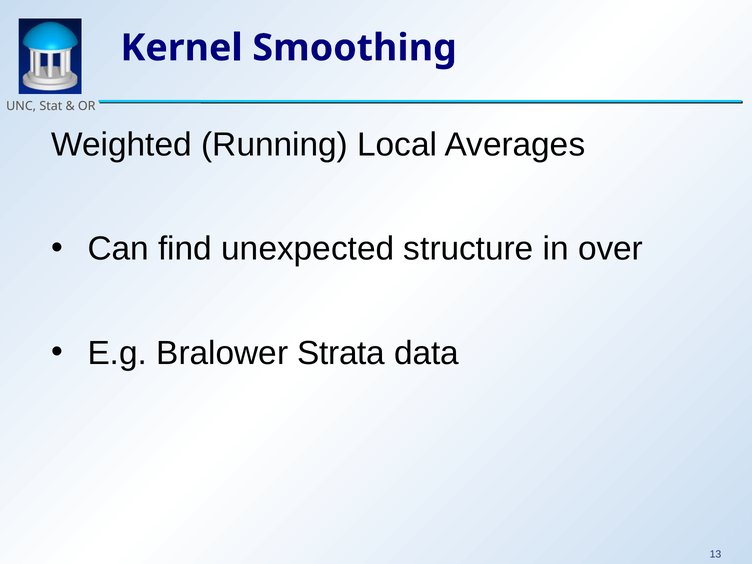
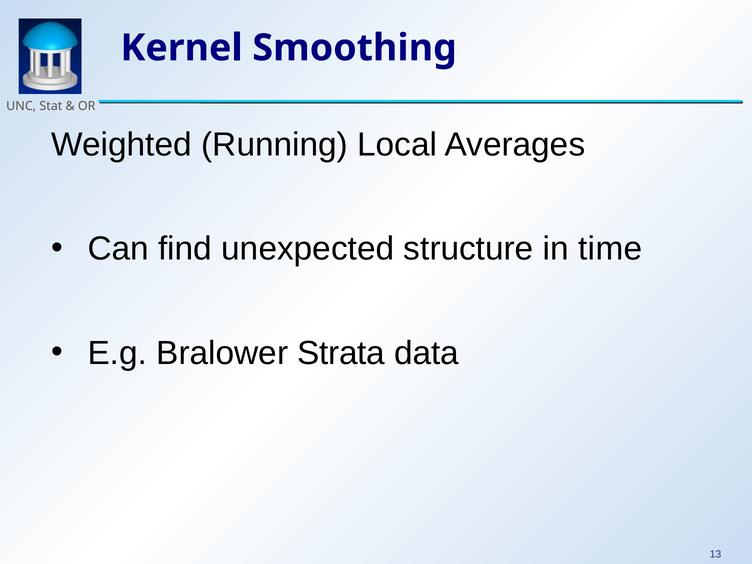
over: over -> time
